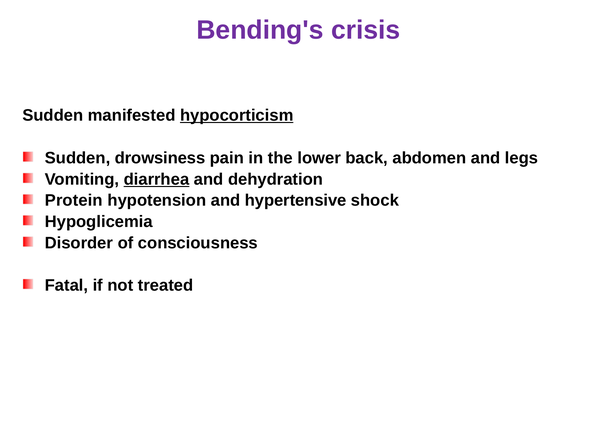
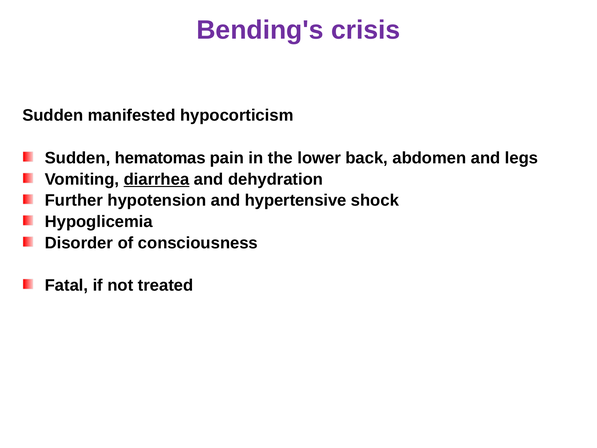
hypocorticism underline: present -> none
drowsiness: drowsiness -> hematomas
Protein: Protein -> Further
